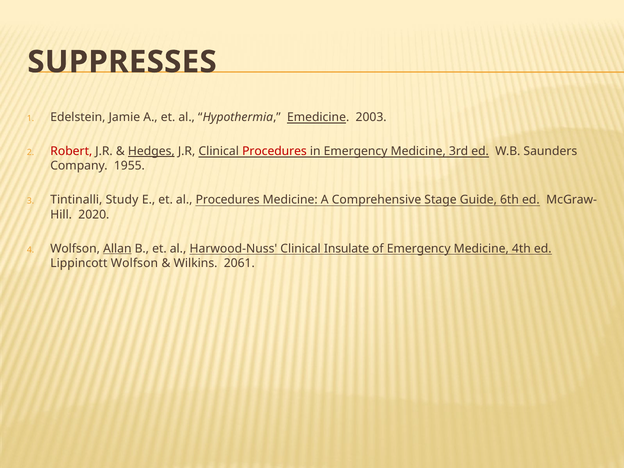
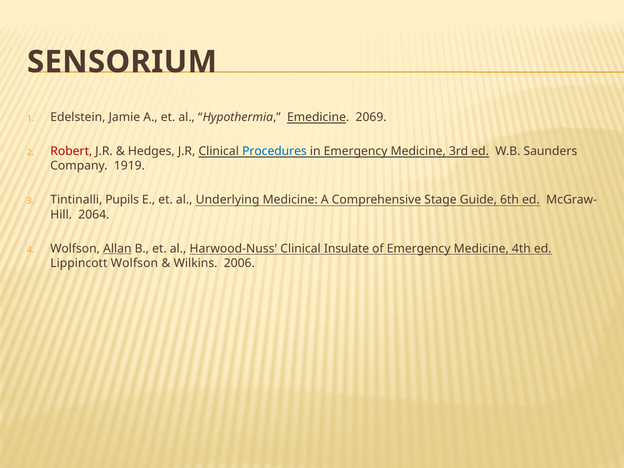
SUPPRESSES: SUPPRESSES -> SENSORIUM
2003: 2003 -> 2069
Hedges underline: present -> none
Procedures at (274, 151) colour: red -> blue
1955: 1955 -> 1919
Study: Study -> Pupils
al Procedures: Procedures -> Underlying
2020: 2020 -> 2064
2061: 2061 -> 2006
